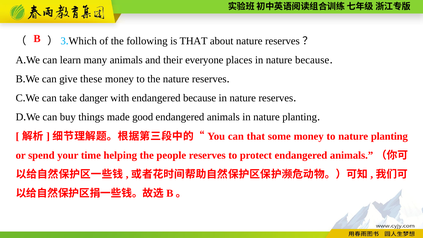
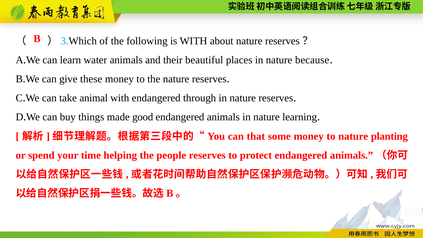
is THAT: THAT -> WITH
many: many -> water
everyone: everyone -> beautiful
danger: danger -> animal
endangered because: because -> through
in nature planting: planting -> learning
